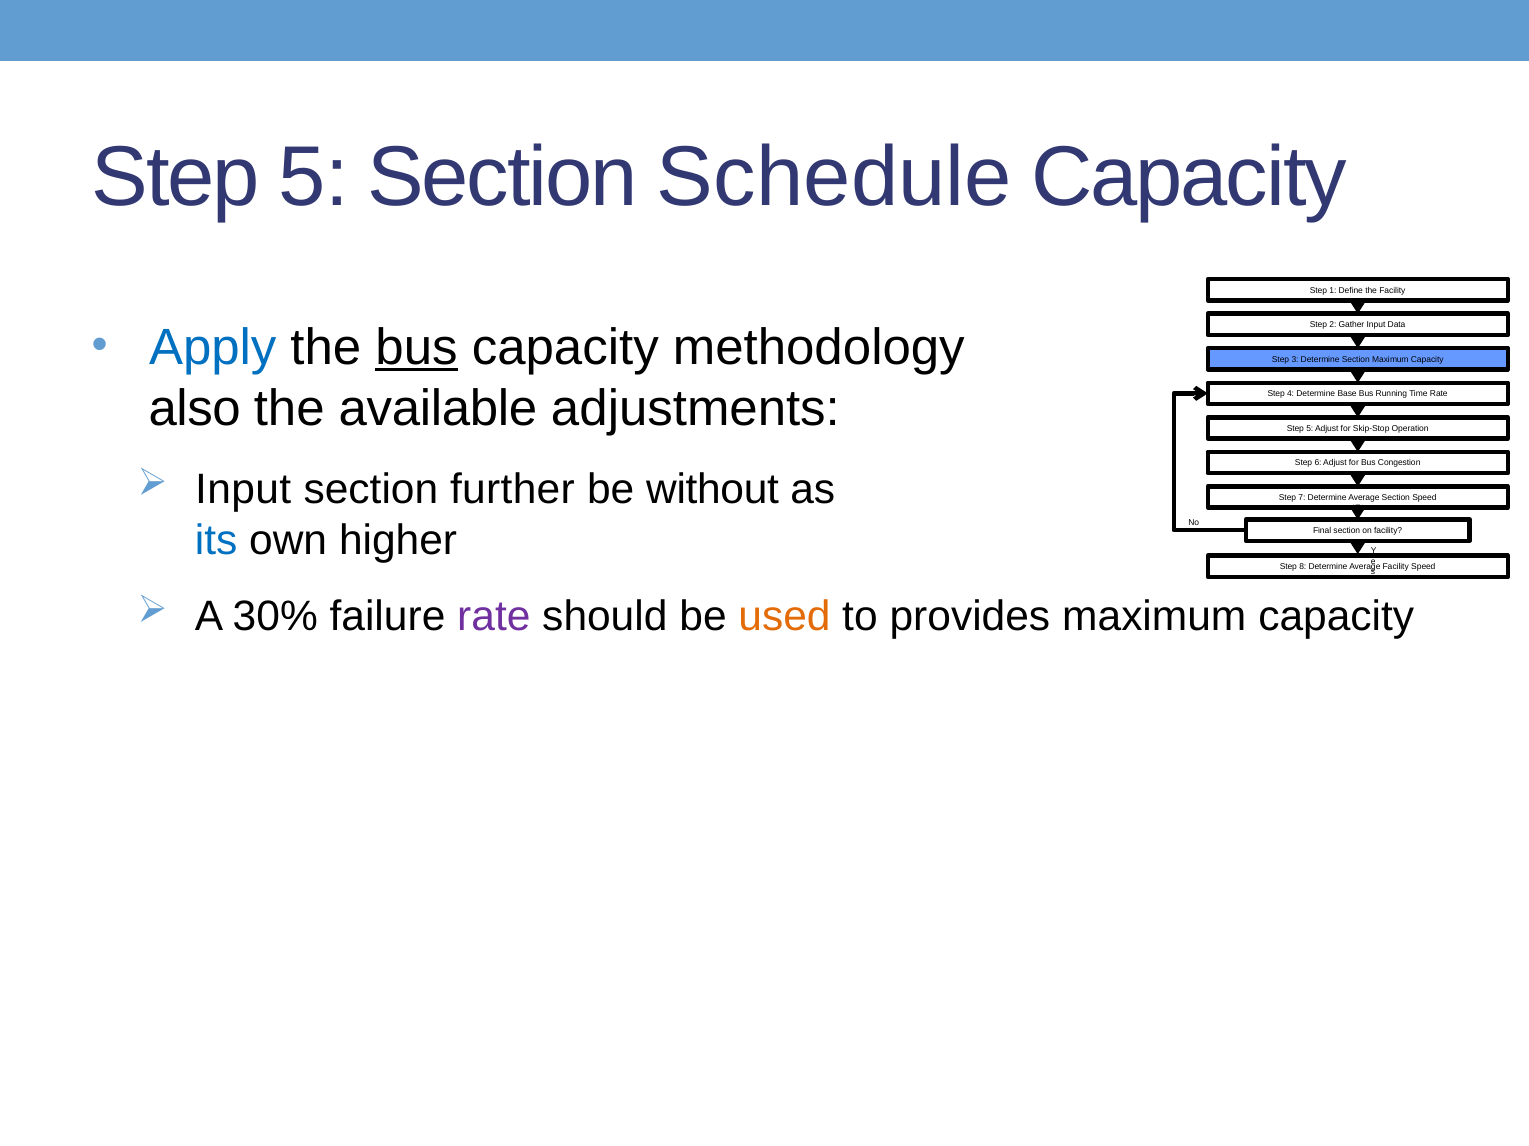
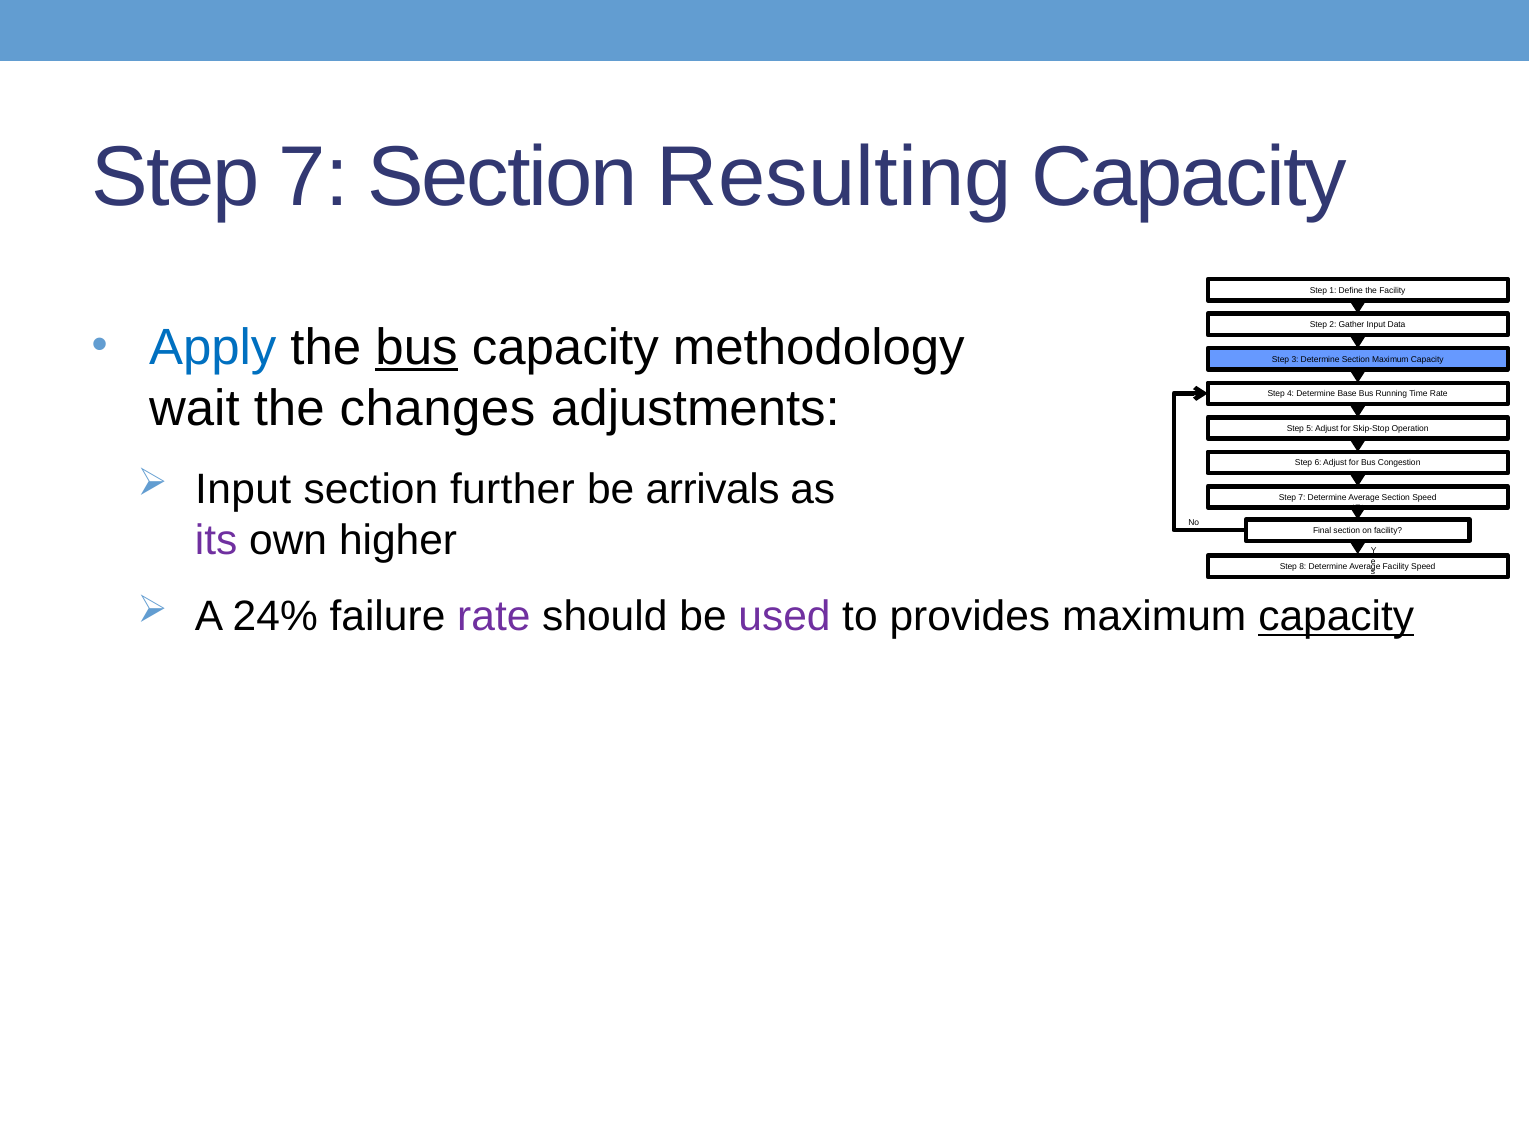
5 at (314, 178): 5 -> 7
Schedule: Schedule -> Resulting
also: also -> wait
available: available -> changes
without: without -> arrivals
its colour: blue -> purple
30%: 30% -> 24%
used colour: orange -> purple
capacity at (1336, 617) underline: none -> present
